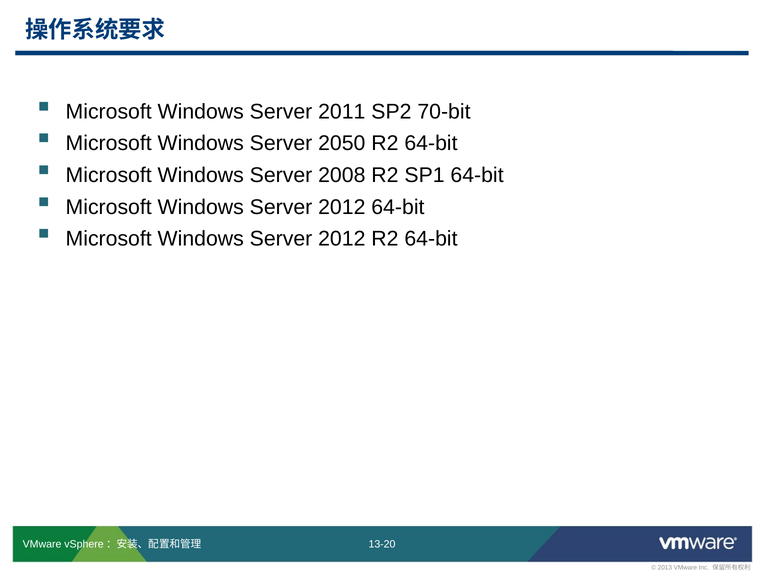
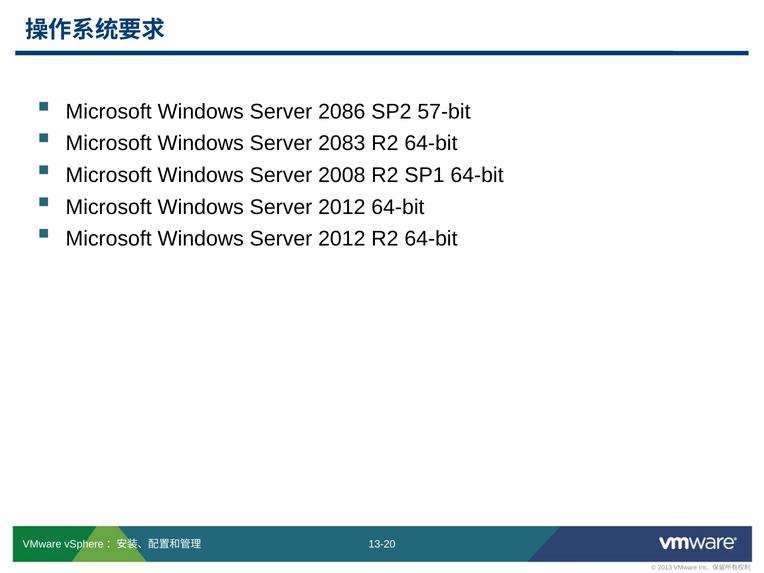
2011: 2011 -> 2086
70-bit: 70-bit -> 57-bit
2050: 2050 -> 2083
